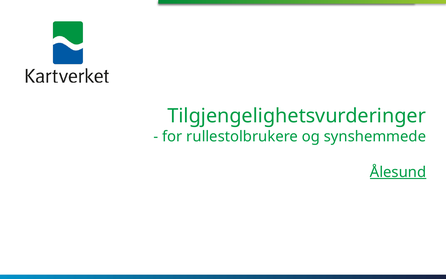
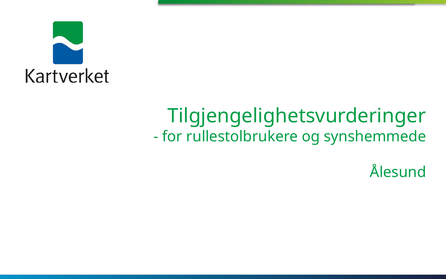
Ålesund underline: present -> none
